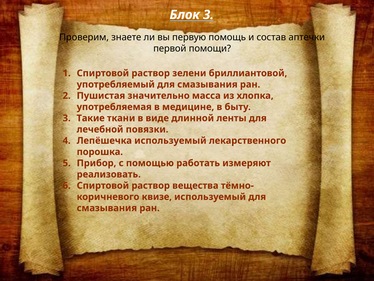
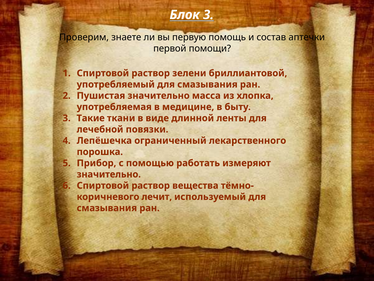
Лепёшечка используемый: используемый -> ограниченный
реализовать at (109, 174): реализовать -> значительно
квизе: квизе -> лечит
